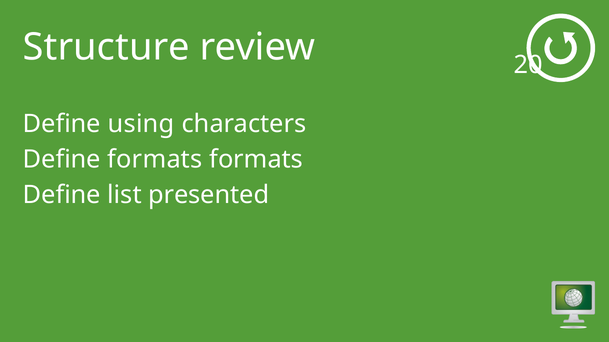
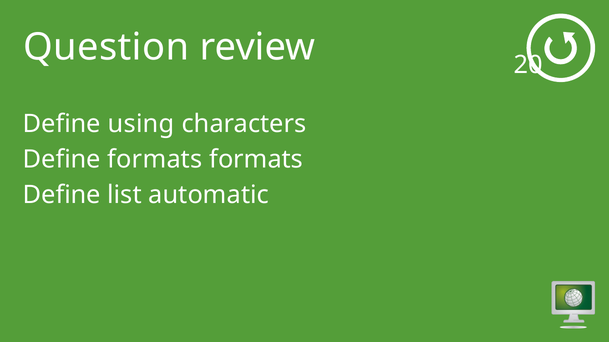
Structure: Structure -> Question
presented: presented -> automatic
